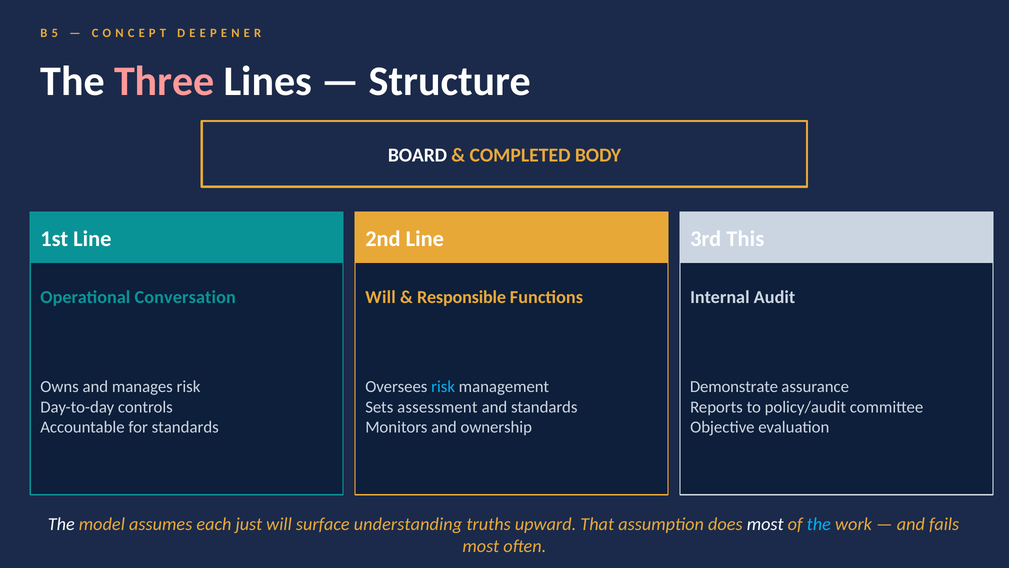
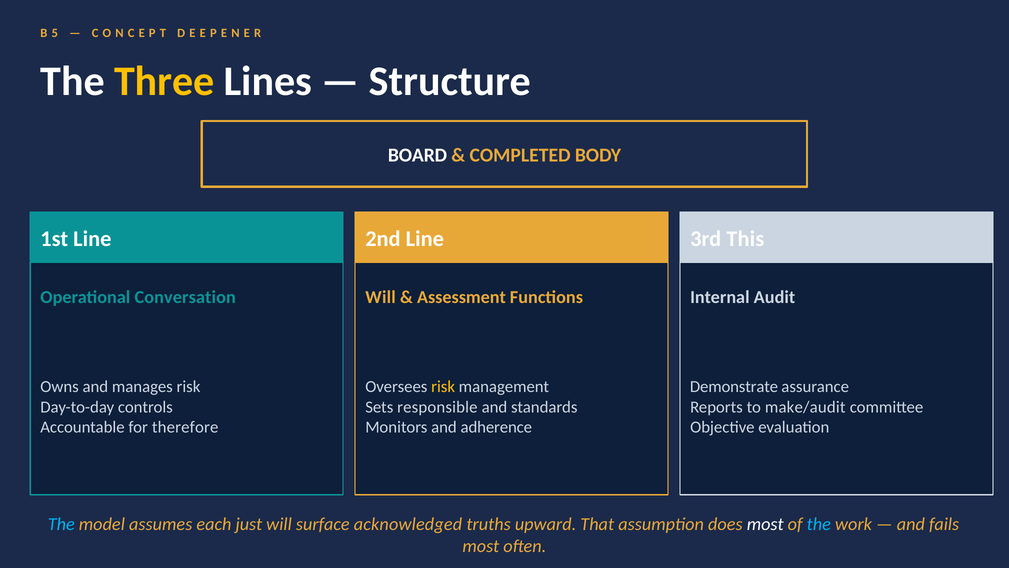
Three colour: pink -> yellow
Responsible: Responsible -> Assessment
risk at (443, 387) colour: light blue -> yellow
assessment: assessment -> responsible
policy/audit: policy/audit -> make/audit
for standards: standards -> therefore
ownership: ownership -> adherence
The at (61, 524) colour: white -> light blue
understanding: understanding -> acknowledged
